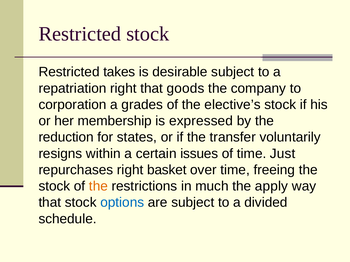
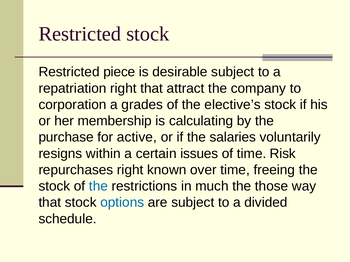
takes: takes -> piece
goods: goods -> attract
expressed: expressed -> calculating
reduction: reduction -> purchase
states: states -> active
transfer: transfer -> salaries
Just: Just -> Risk
basket: basket -> known
the at (98, 187) colour: orange -> blue
apply: apply -> those
